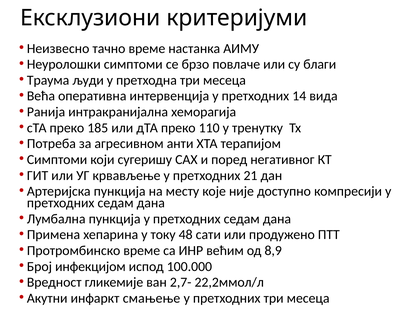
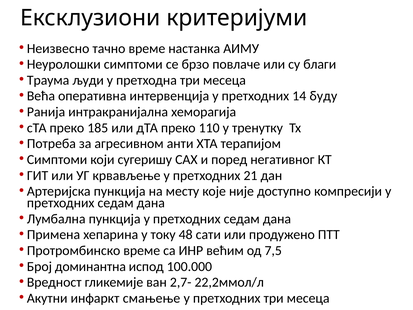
вида: вида -> буду
8,9: 8,9 -> 7,5
инфекцијом: инфекцијом -> доминантна
